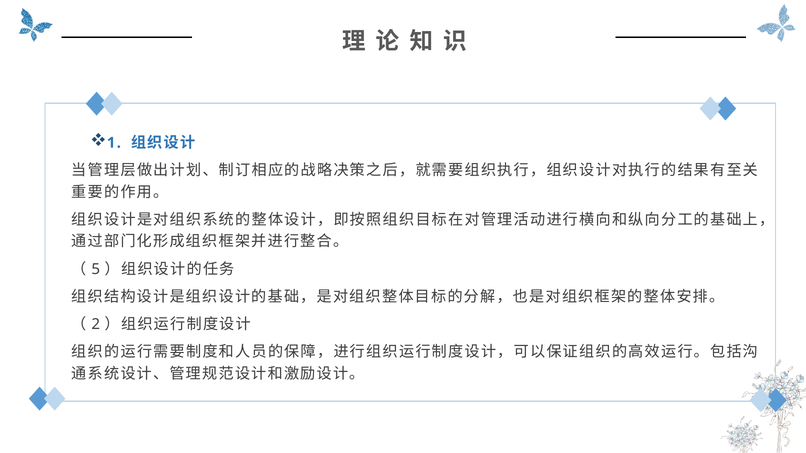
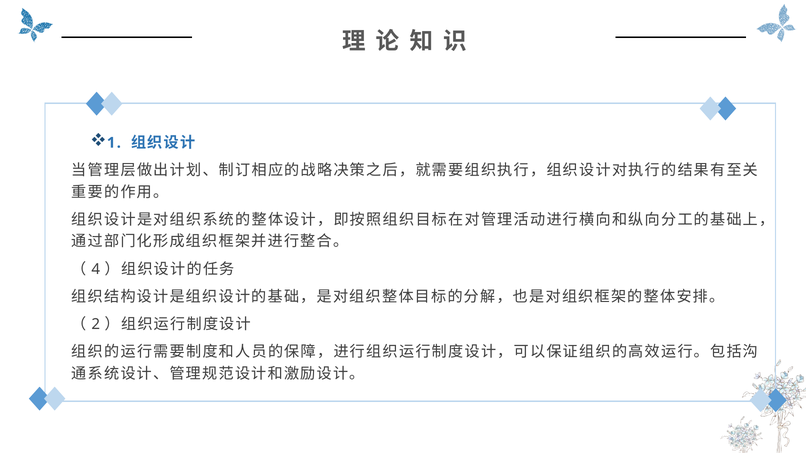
5: 5 -> 4
